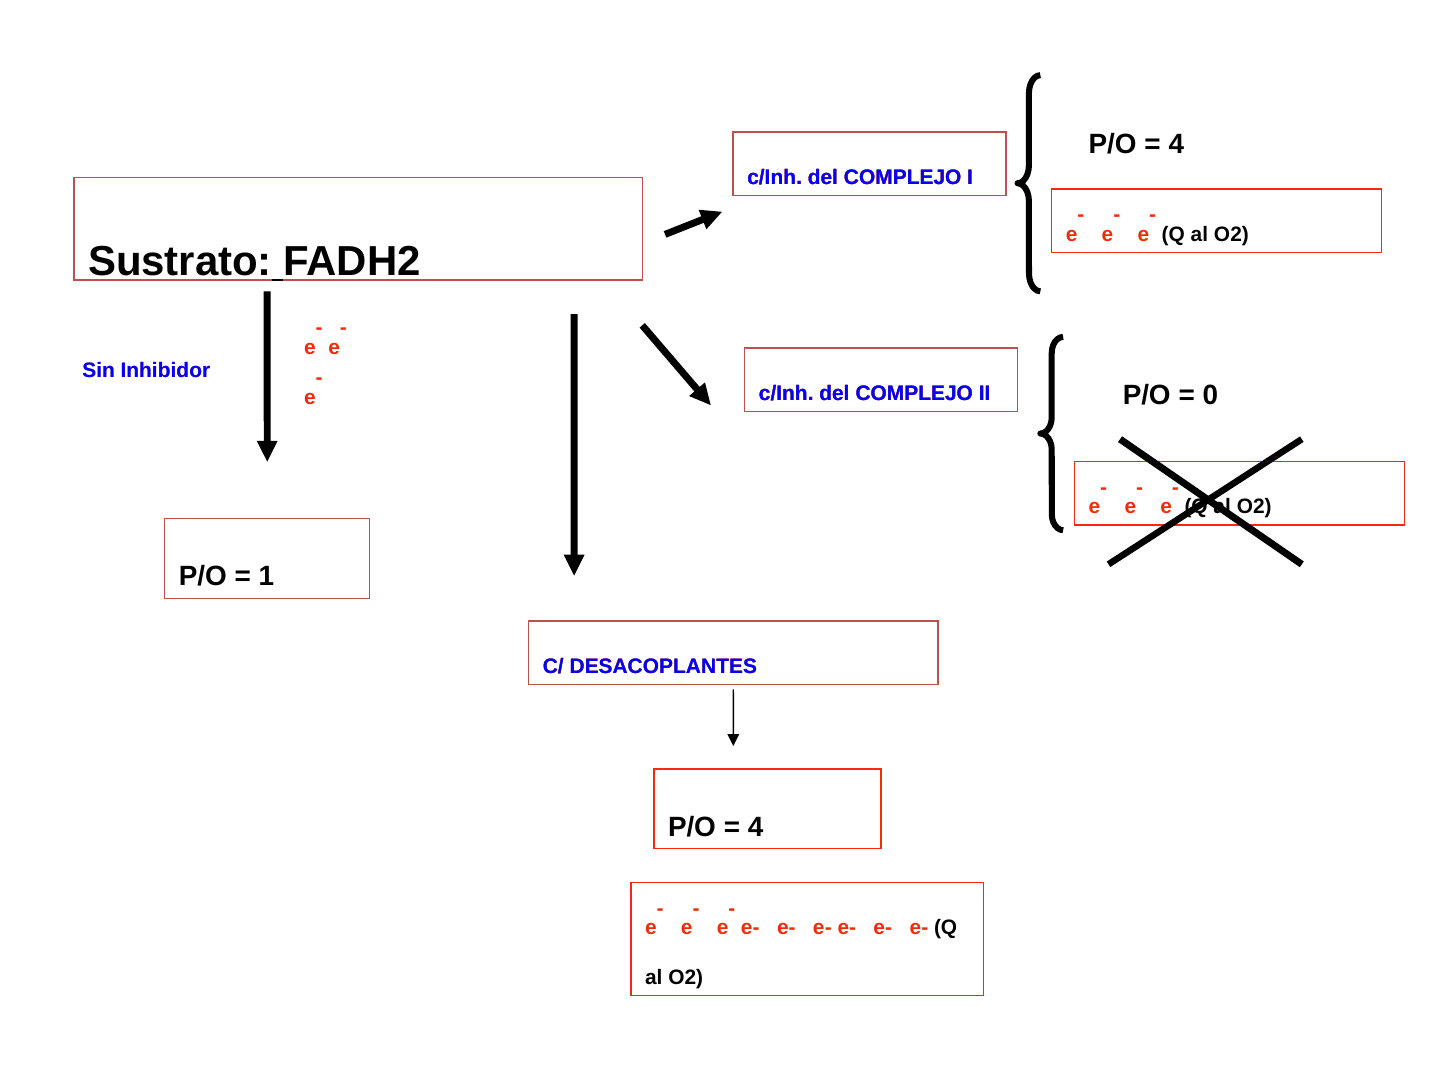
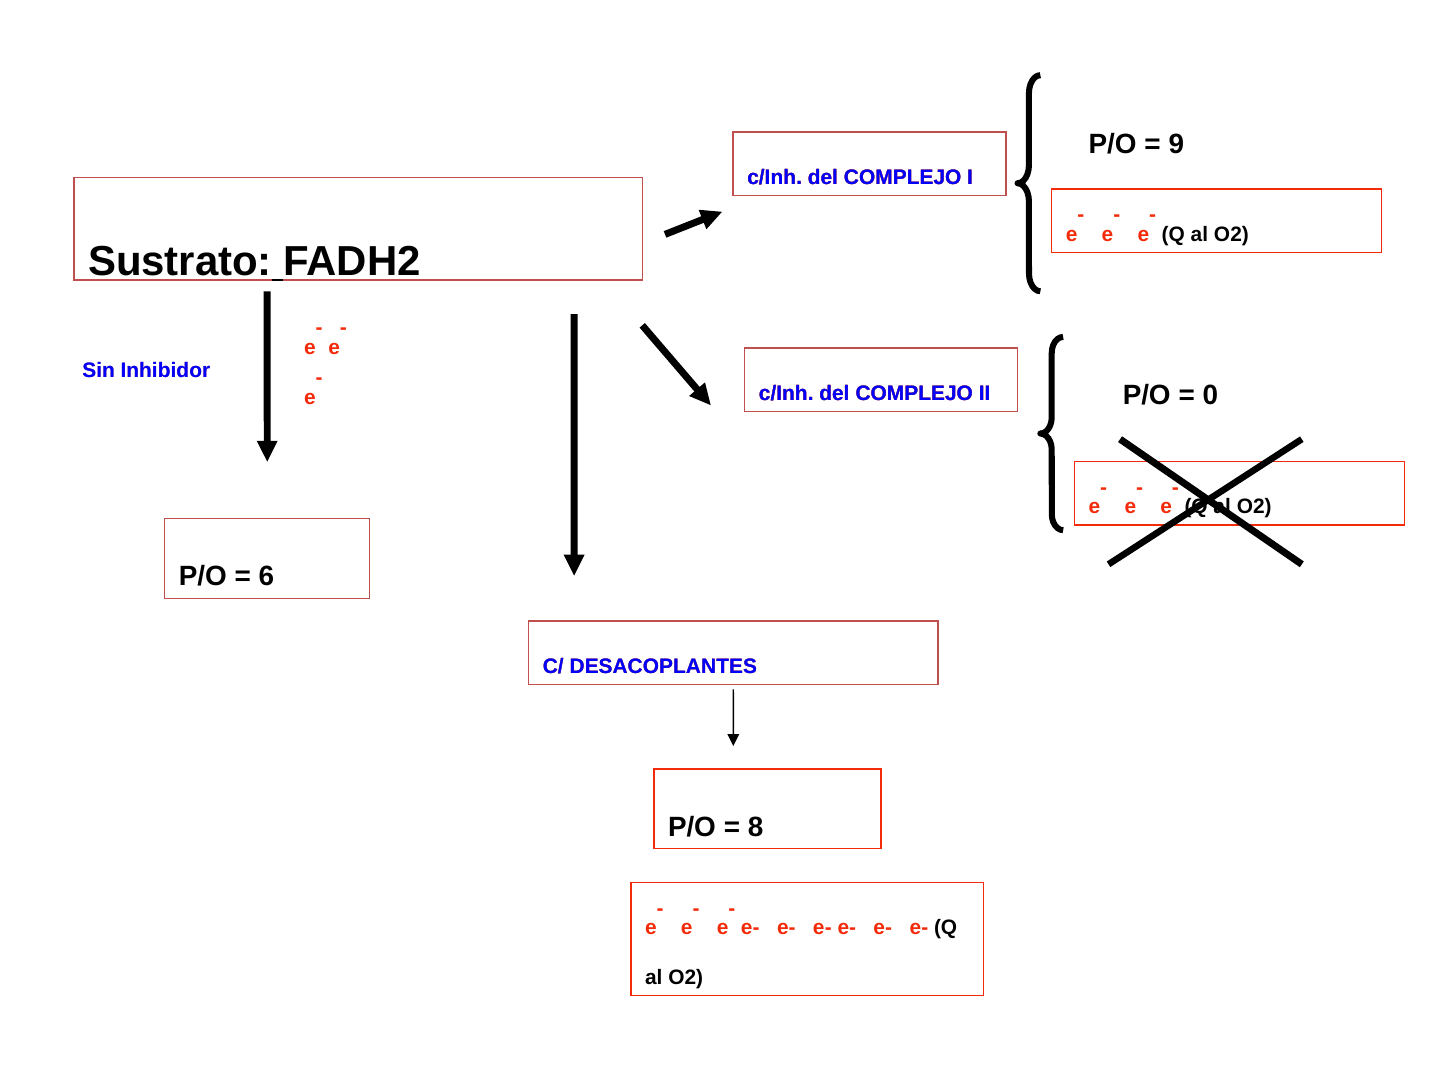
4 at (1176, 145): 4 -> 9
1: 1 -> 6
4 at (756, 827): 4 -> 8
